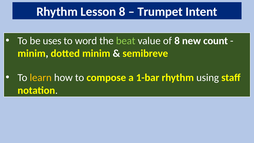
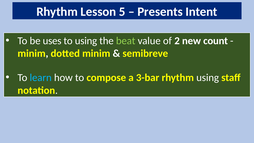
Lesson 8: 8 -> 5
Trumpet: Trumpet -> Presents
to word: word -> using
of 8: 8 -> 2
learn colour: yellow -> light blue
1-bar: 1-bar -> 3-bar
